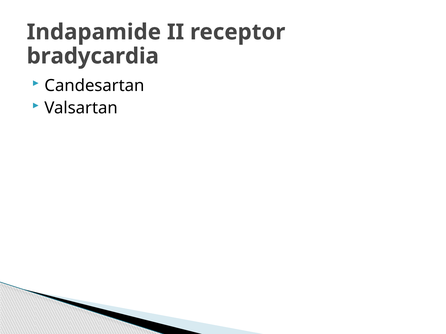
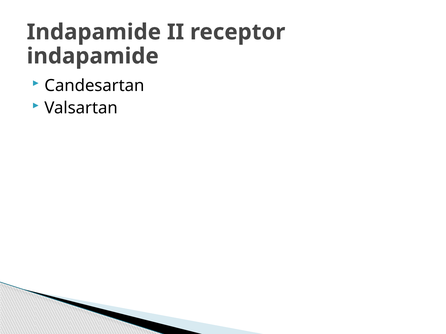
bradycardia at (93, 56): bradycardia -> indapamide
